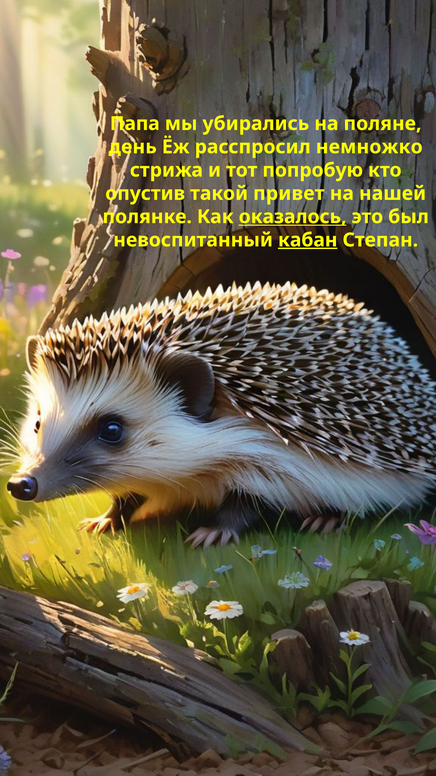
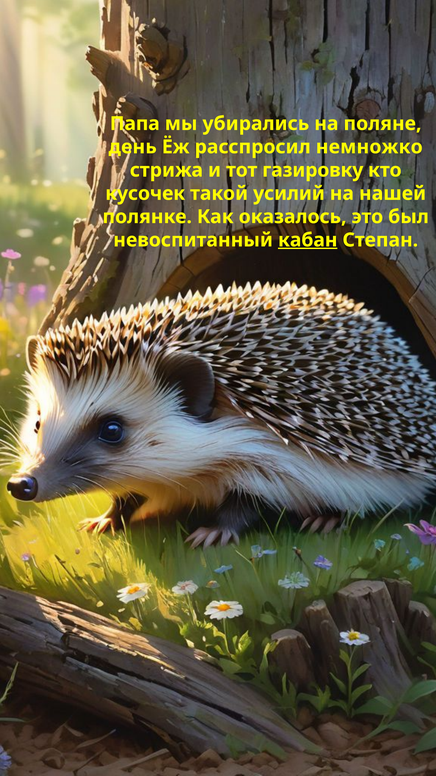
попробую: попробую -> газировку
опустив: опустив -> кусочек
привет: привет -> усилий
оказалось underline: present -> none
